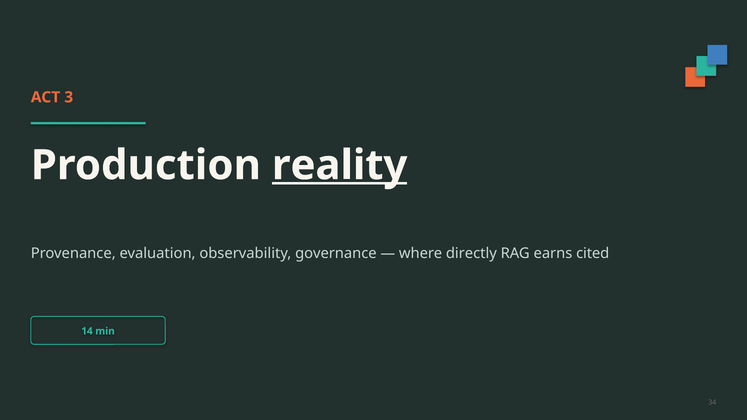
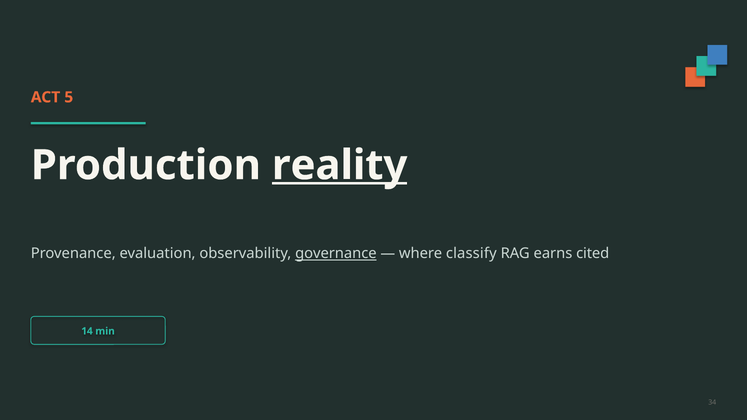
3: 3 -> 5
governance underline: none -> present
directly: directly -> classify
